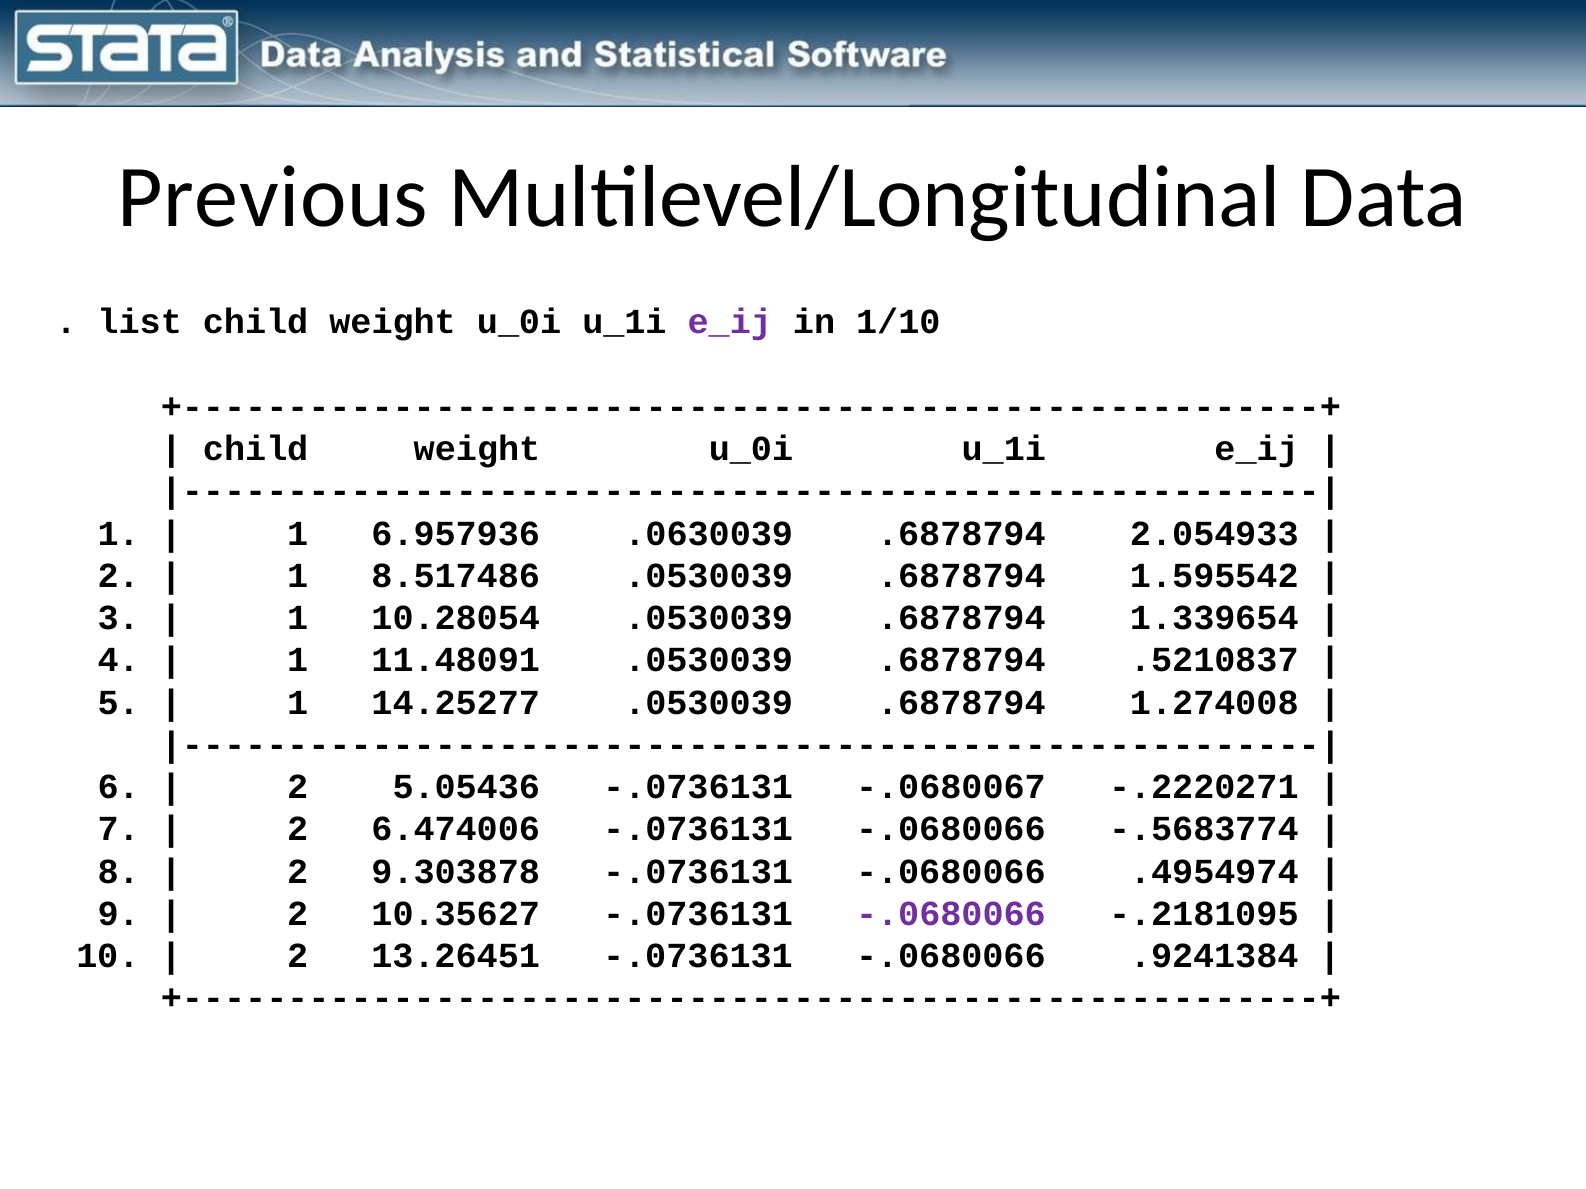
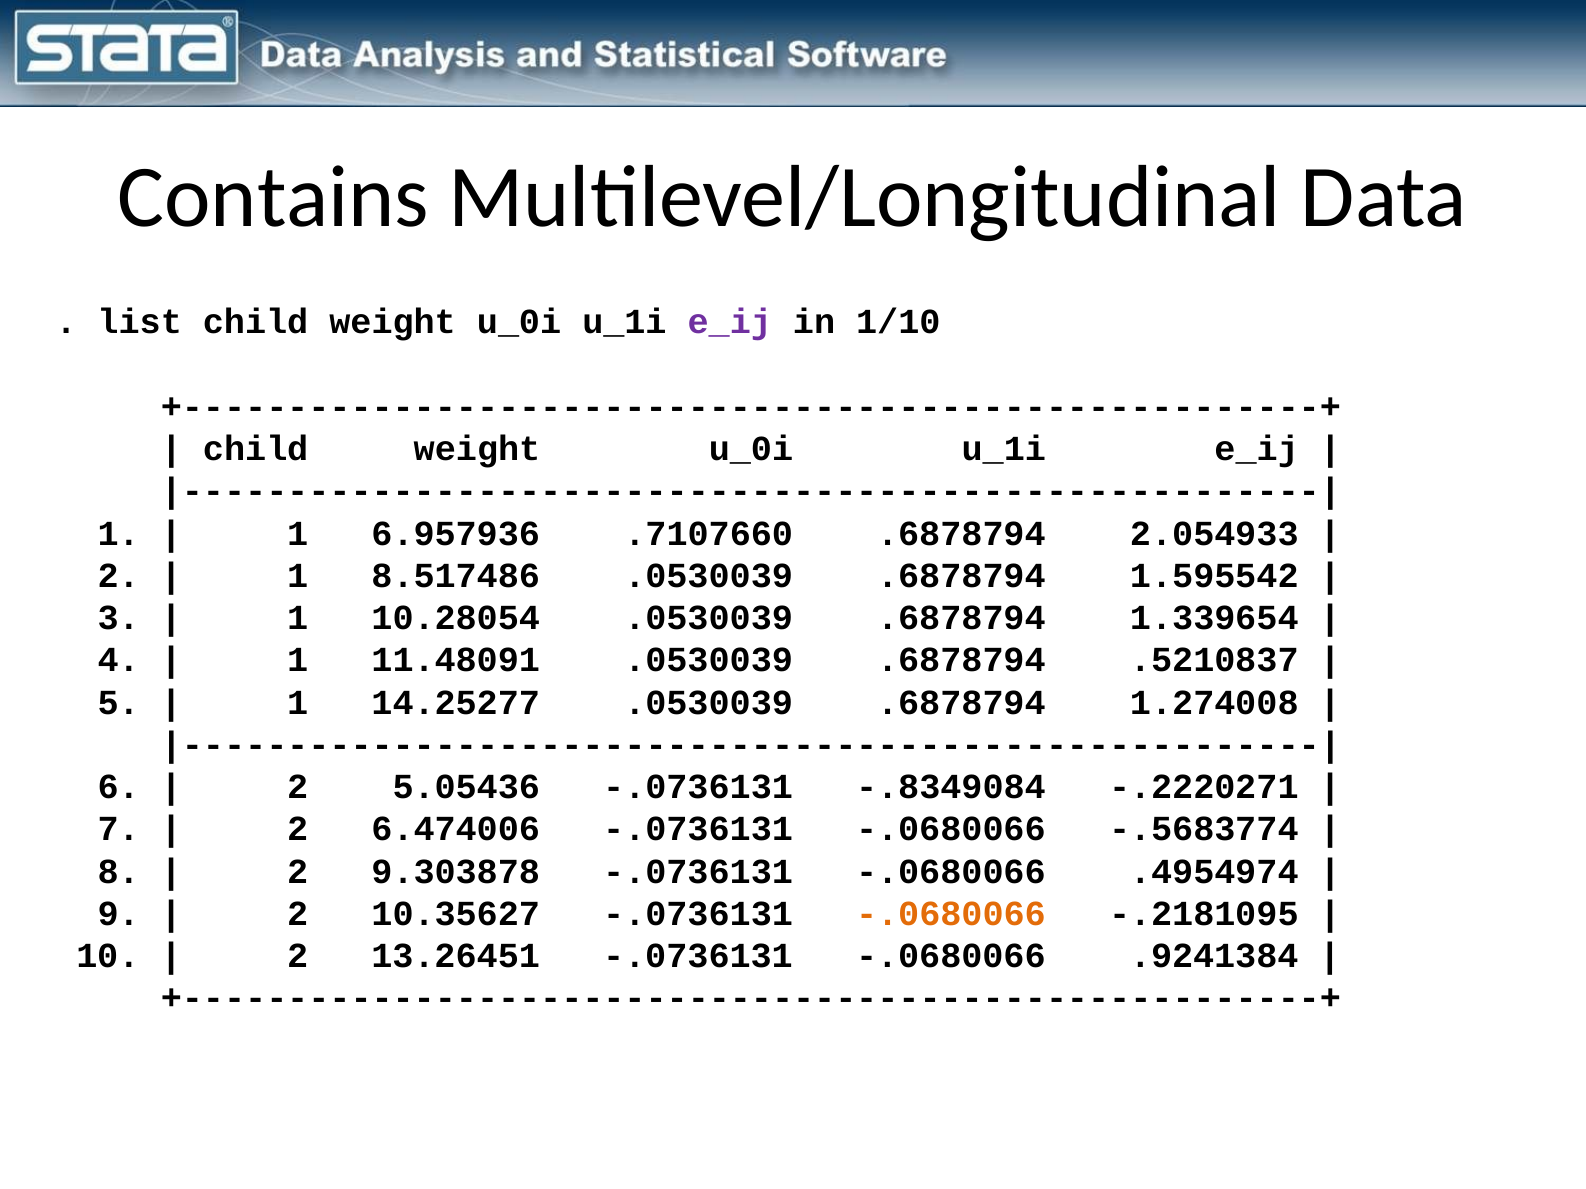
Previous: Previous -> Contains
.0630039: .0630039 -> .7107660
-.0680067: -.0680067 -> -.8349084
-.0680066 at (951, 914) colour: purple -> orange
